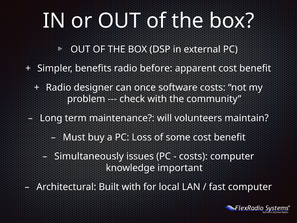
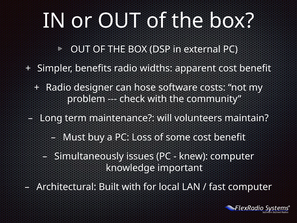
radio before: before -> widths
once: once -> hose
costs at (193, 156): costs -> knew
